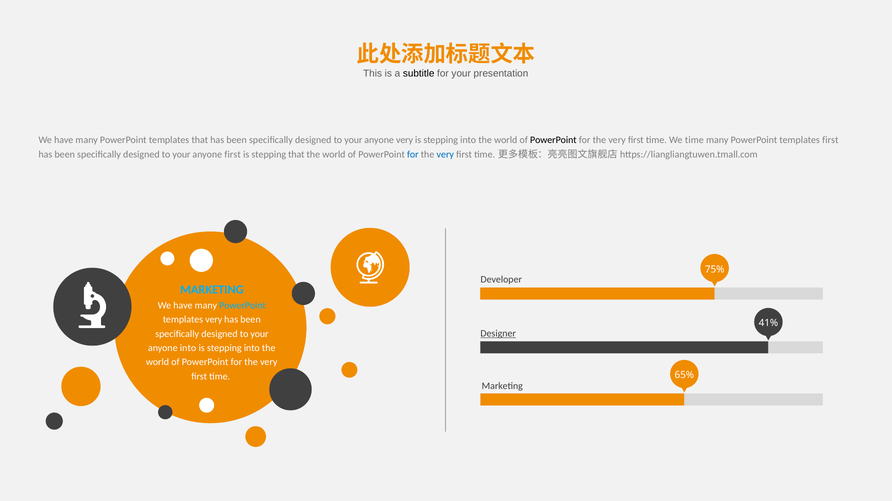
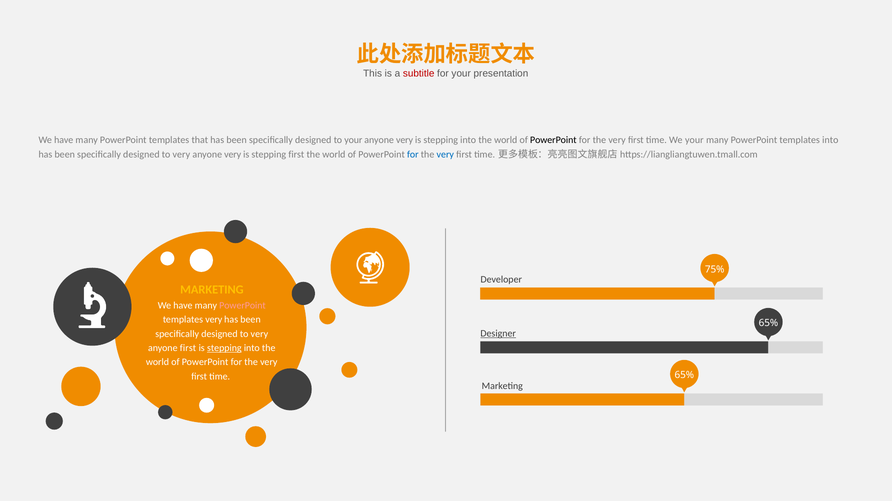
subtitle colour: black -> red
We time: time -> your
templates first: first -> into
your at (181, 155): your -> very
first at (233, 155): first -> very
stepping that: that -> first
MARKETING at (212, 290) colour: light blue -> yellow
PowerPoint at (242, 306) colour: light blue -> pink
41% at (768, 324): 41% -> 65%
your at (259, 334): your -> very
anyone into: into -> first
stepping at (224, 348) underline: none -> present
